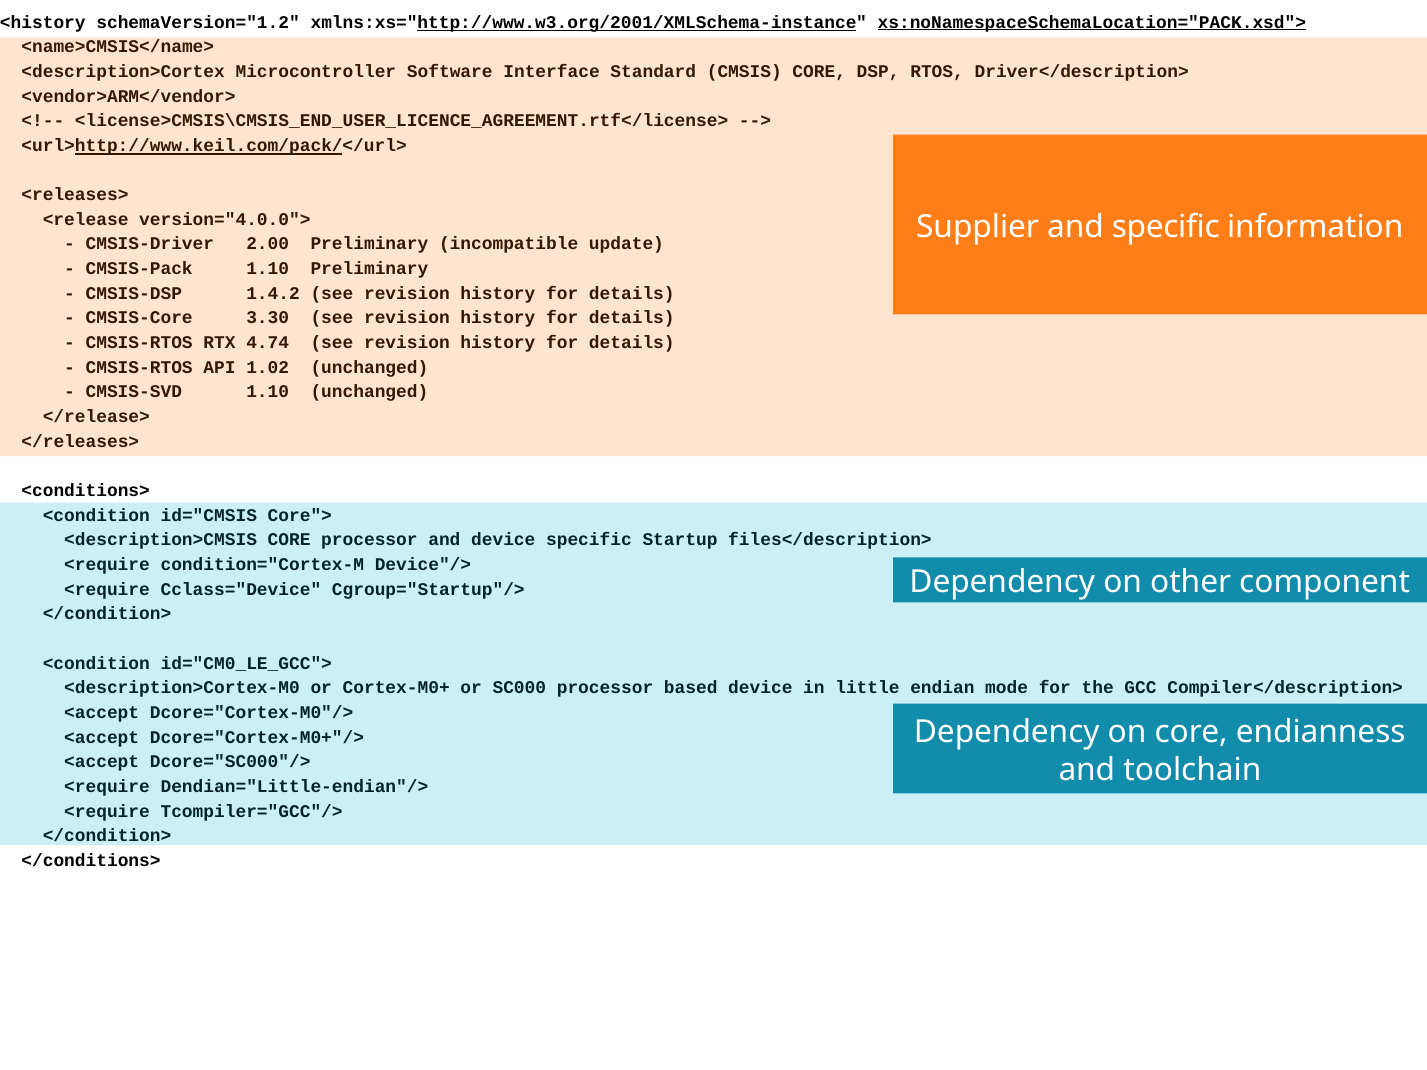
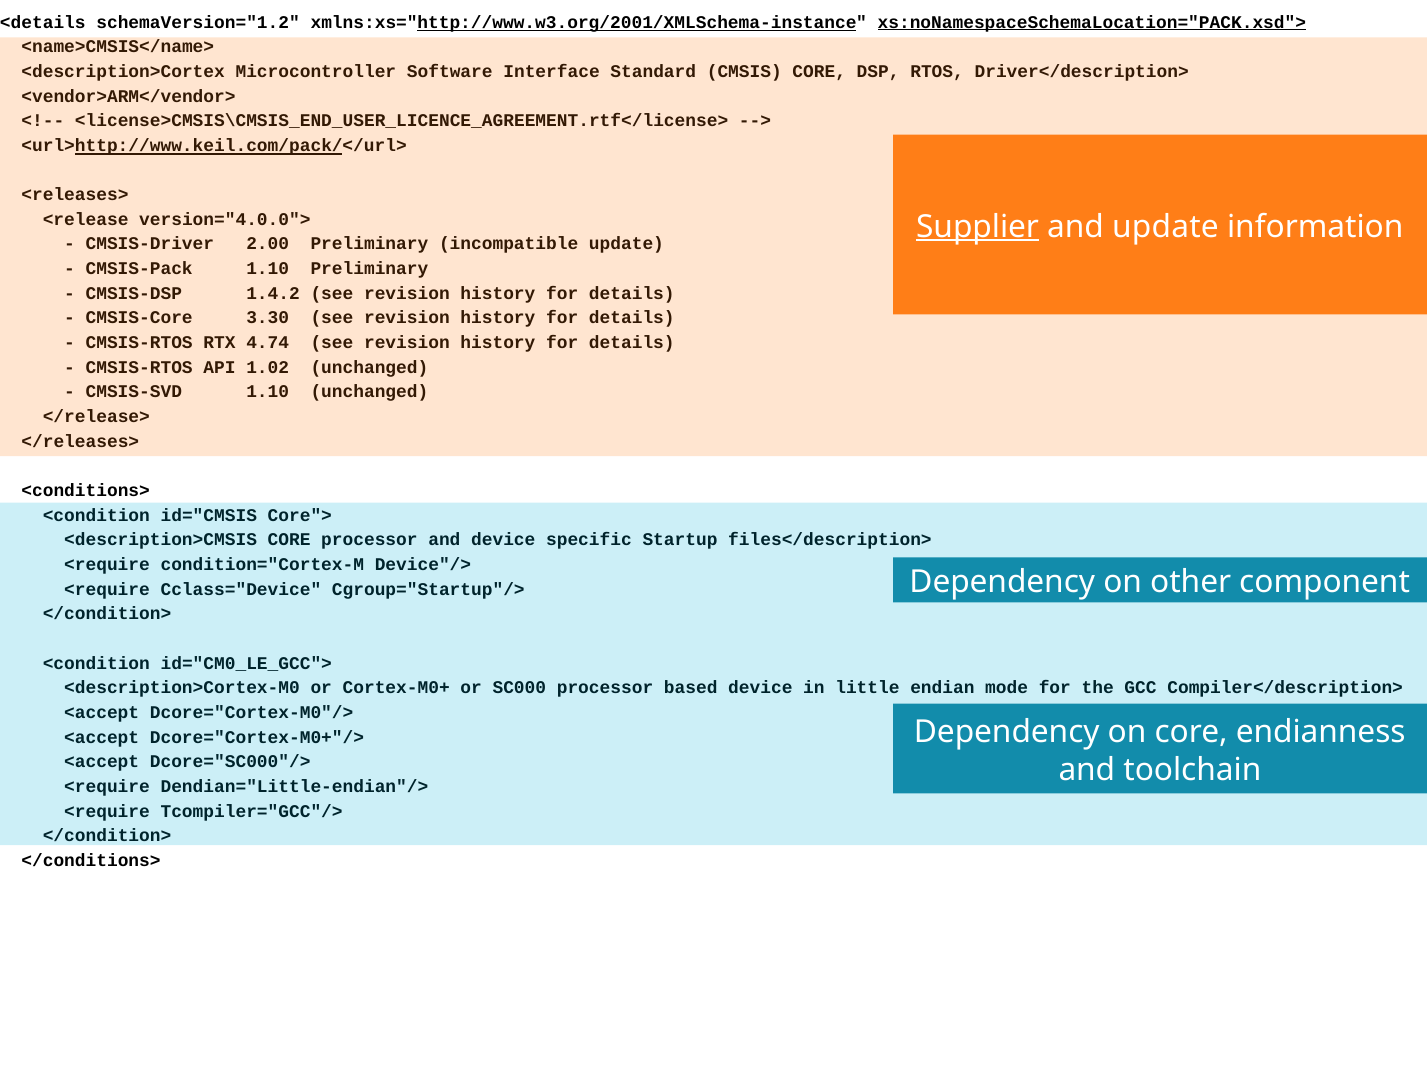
<history: <history -> <details
Supplier underline: none -> present
and specific: specific -> update
